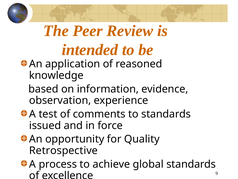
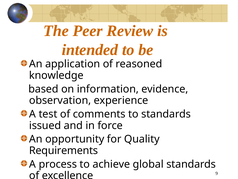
Retrospective: Retrospective -> Requirements
